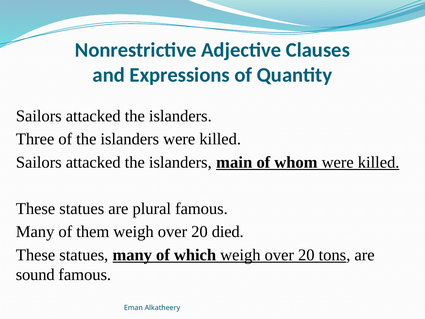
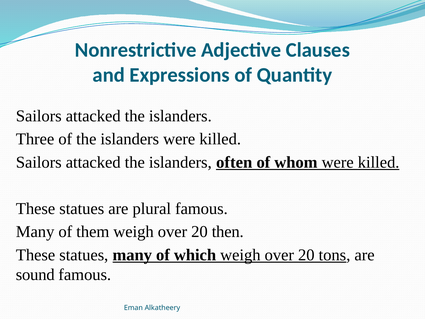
main: main -> often
died: died -> then
